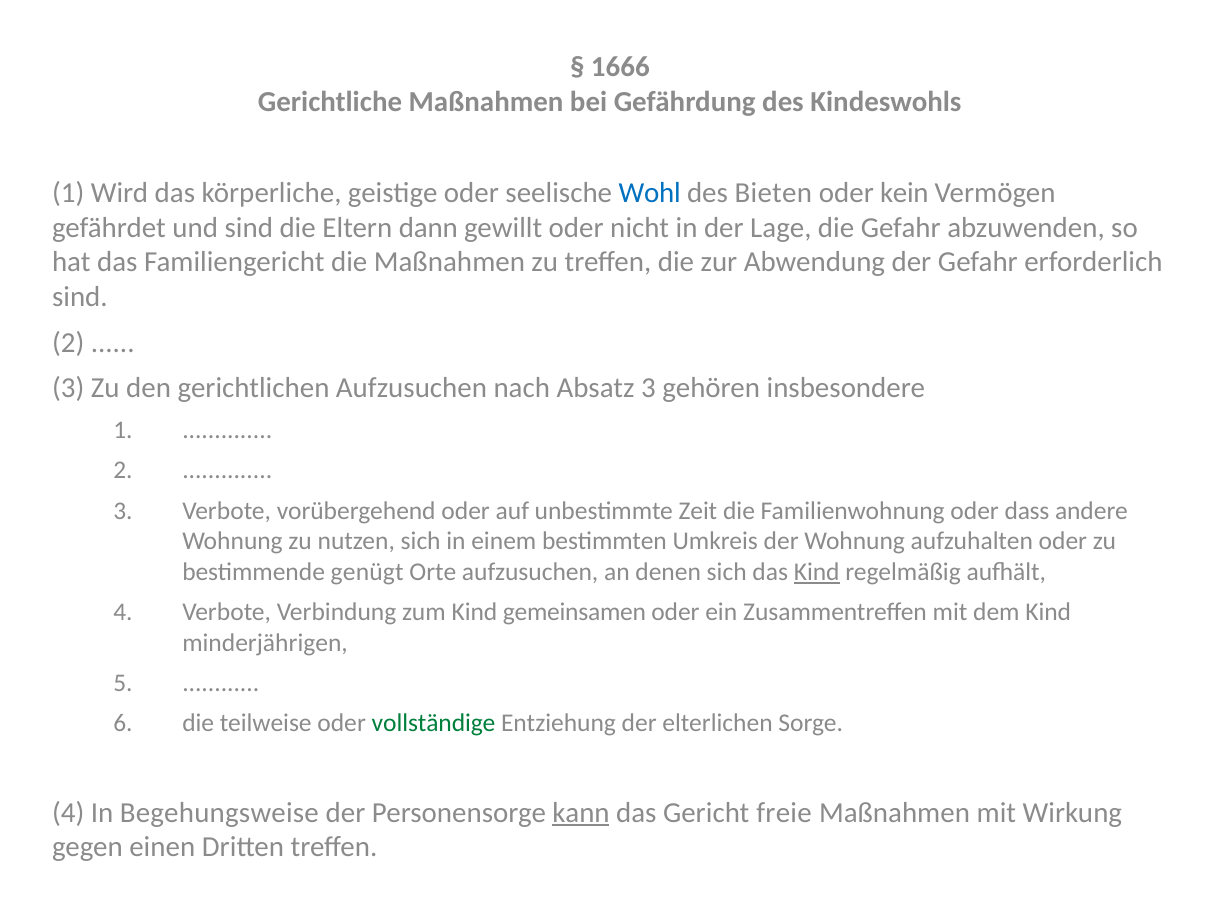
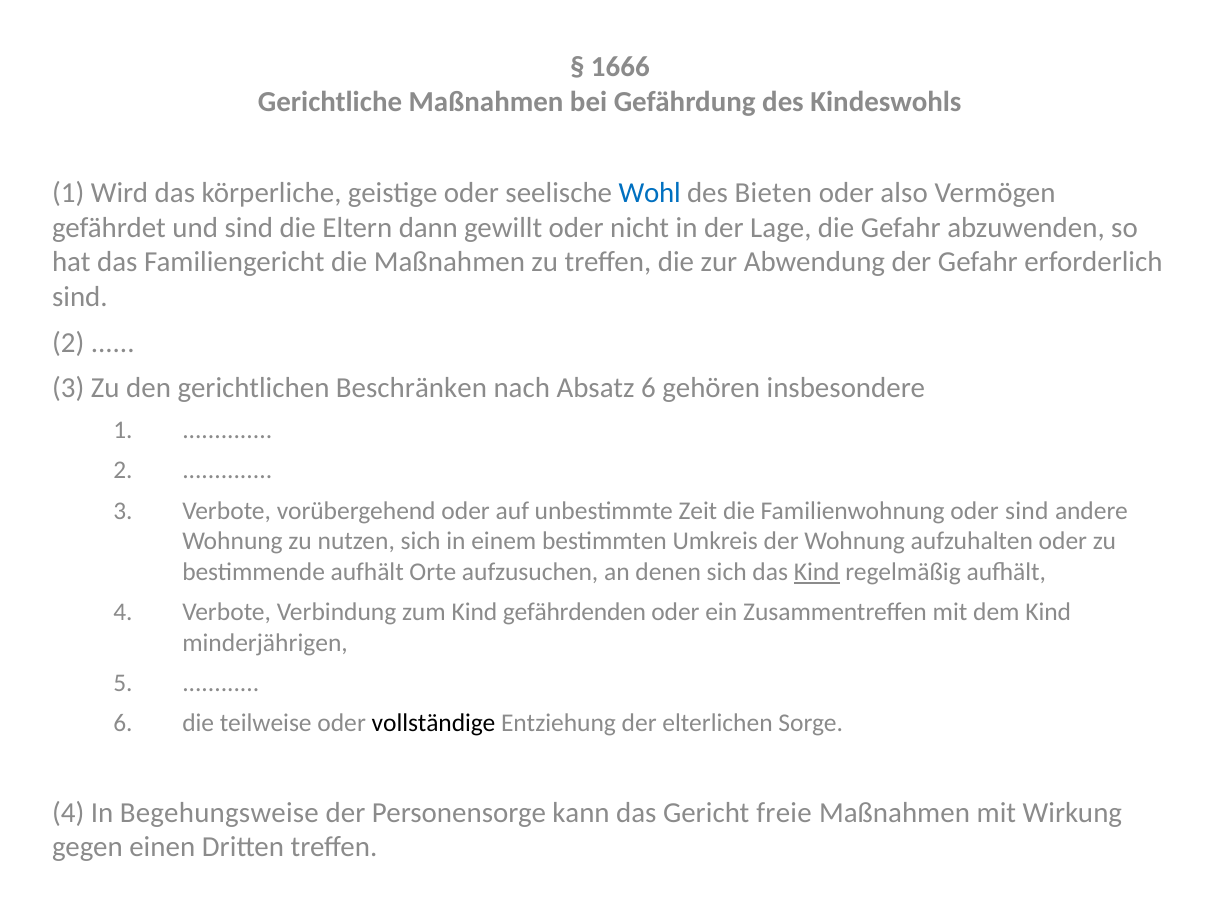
kein: kein -> also
gerichtlichen Aufzusuchen: Aufzusuchen -> Beschränken
Absatz 3: 3 -> 6
oder dass: dass -> sind
bestimmende genügt: genügt -> aufhält
gemeinsamen: gemeinsamen -> gefährdenden
vollständige colour: green -> black
kann underline: present -> none
